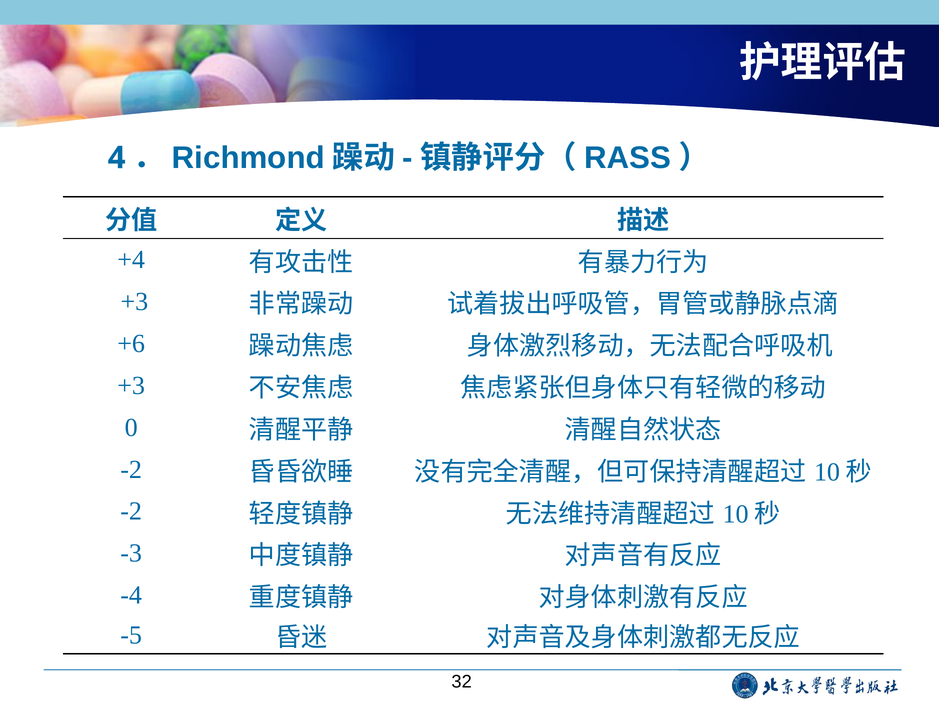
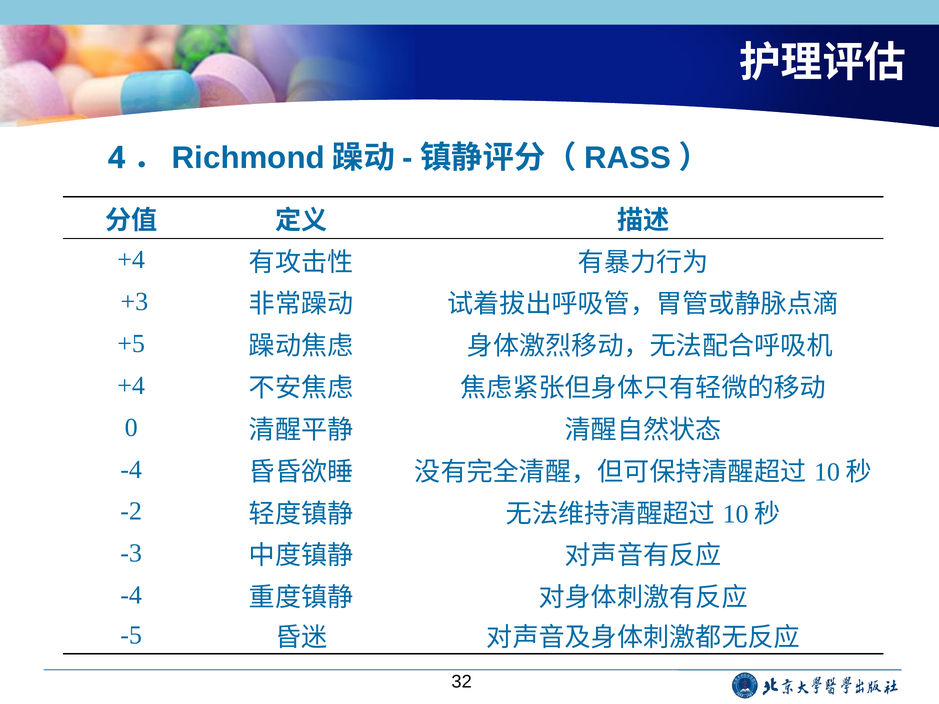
+6: +6 -> +5
+3 at (131, 386): +3 -> +4
-2 at (131, 470): -2 -> -4
